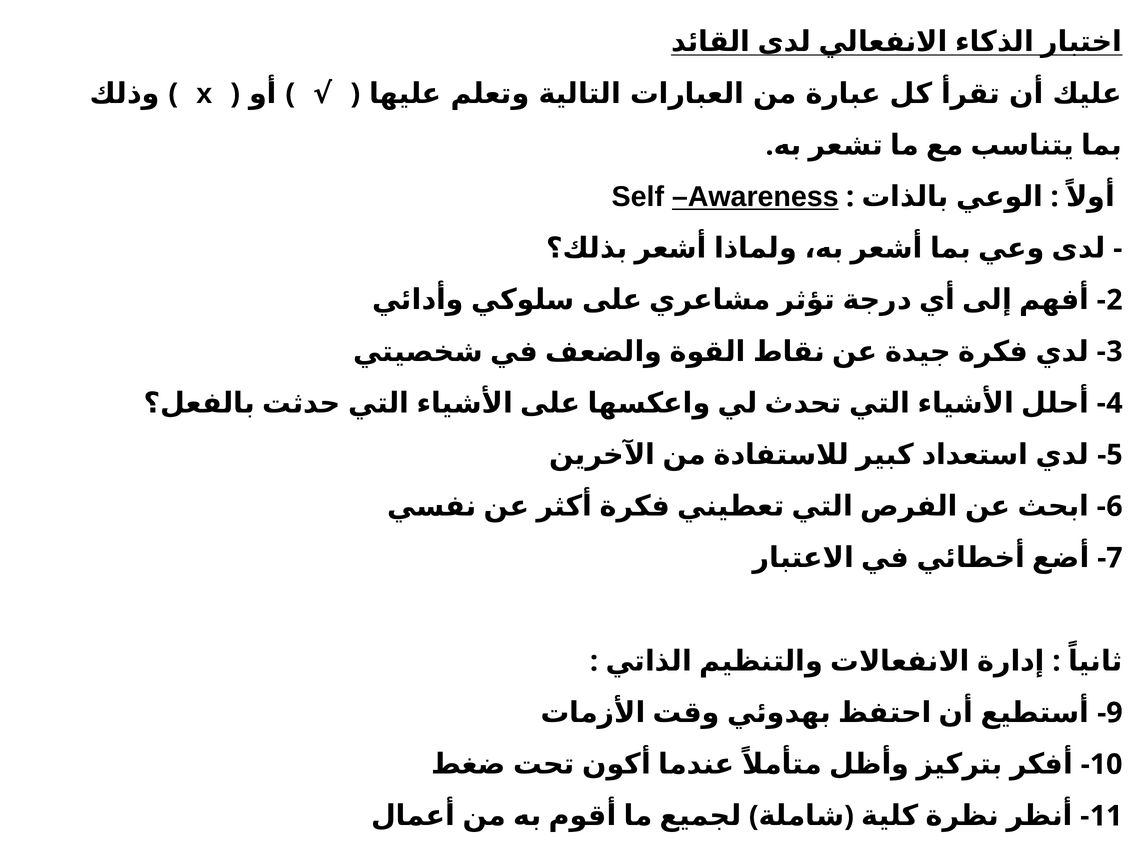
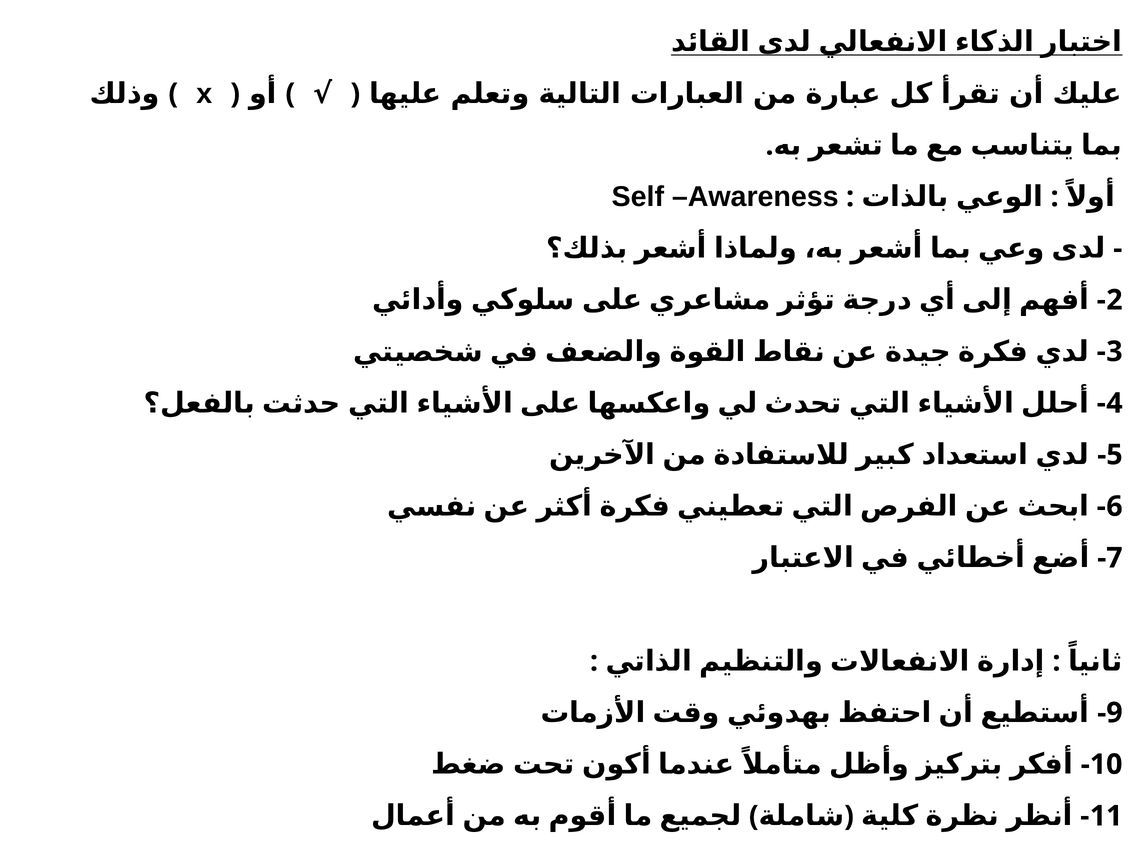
Awareness underline: present -> none
